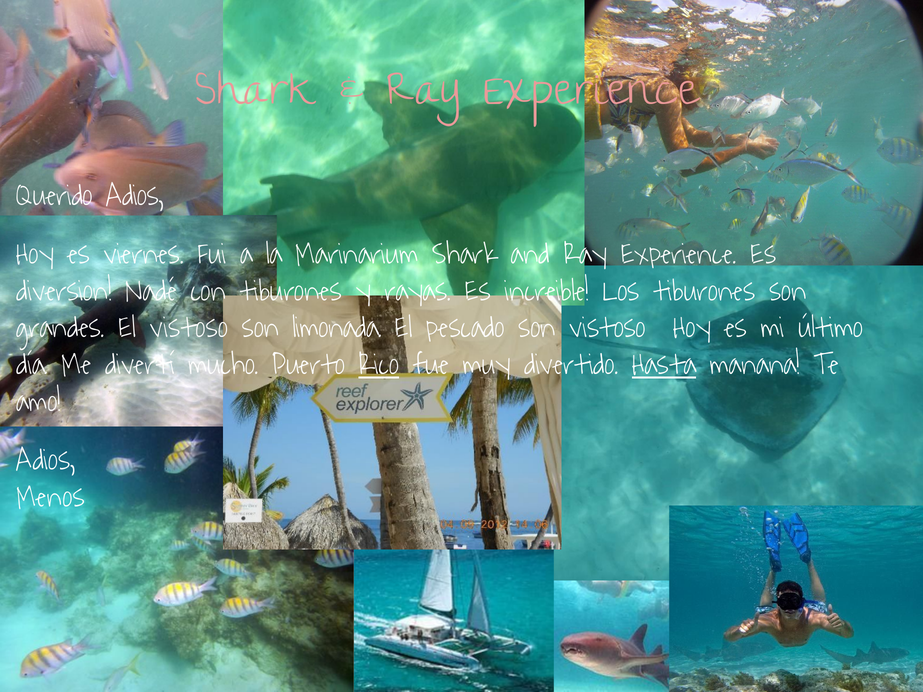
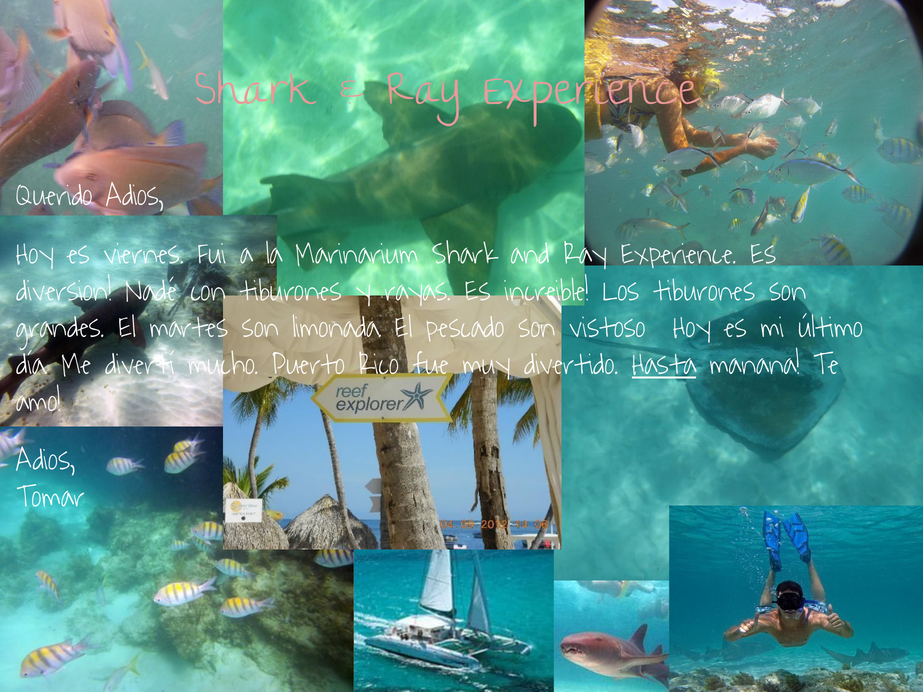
El vistoso: vistoso -> martes
Rico underline: present -> none
Menos: Menos -> Tomar
